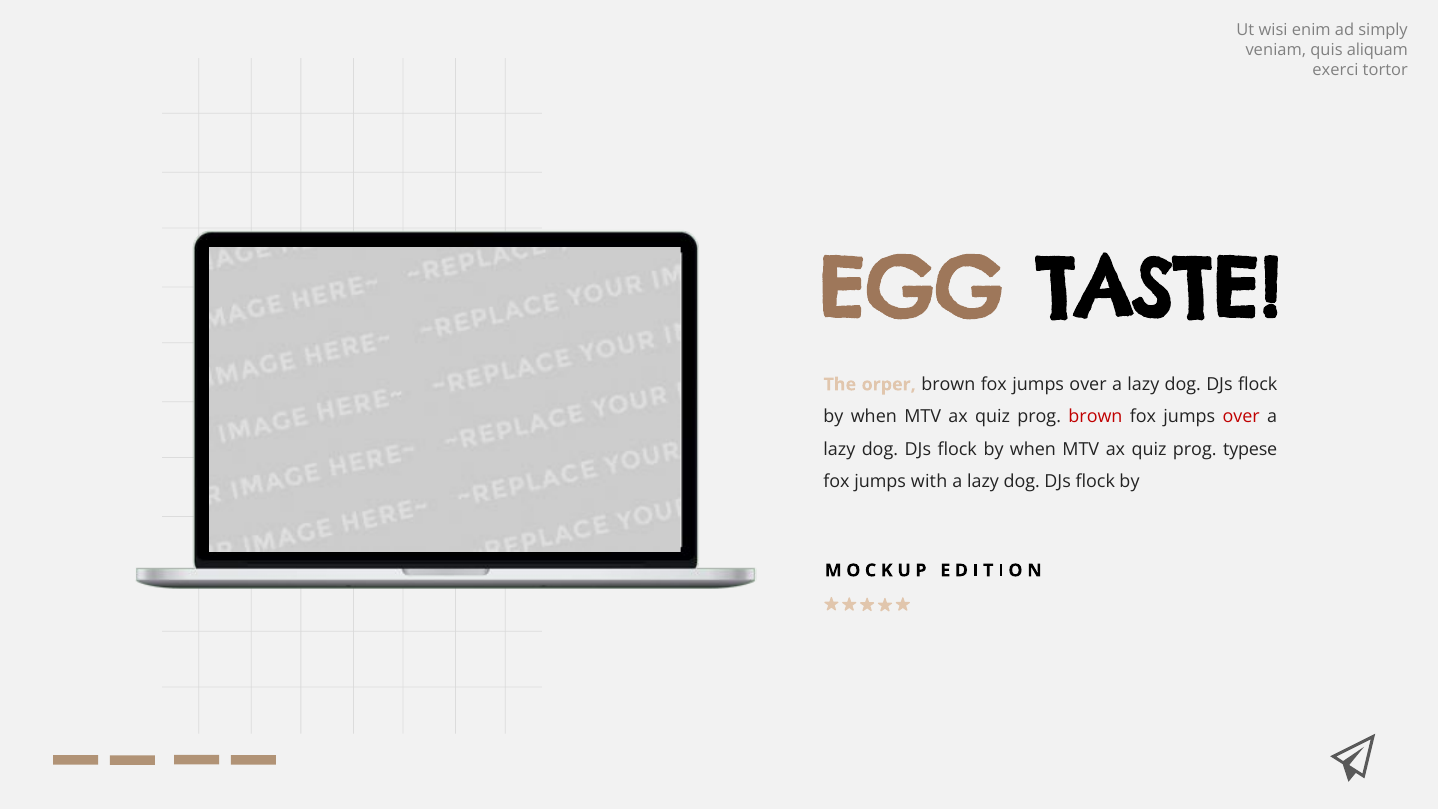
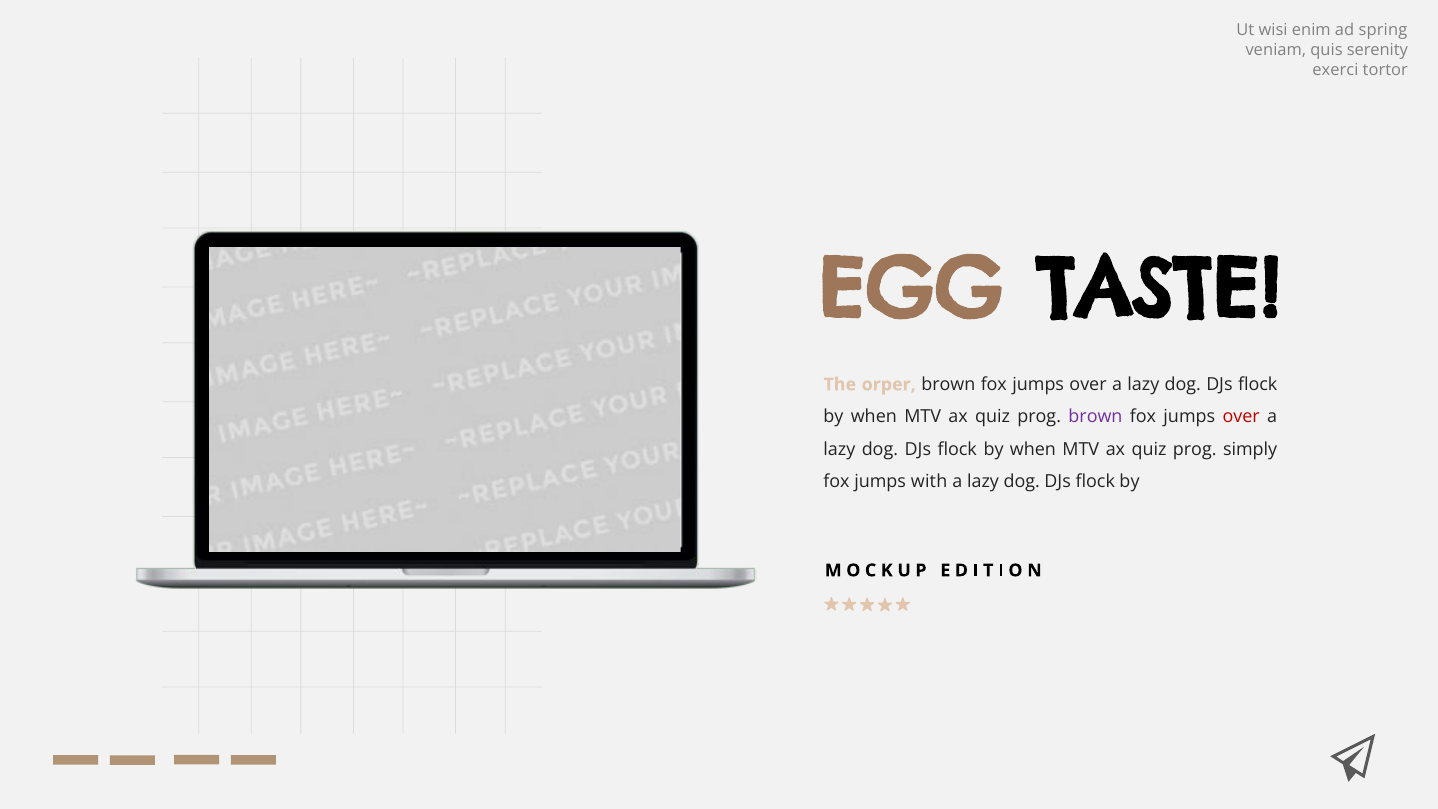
simply: simply -> spring
aliquam: aliquam -> serenity
brown at (1095, 417) colour: red -> purple
typese: typese -> simply
